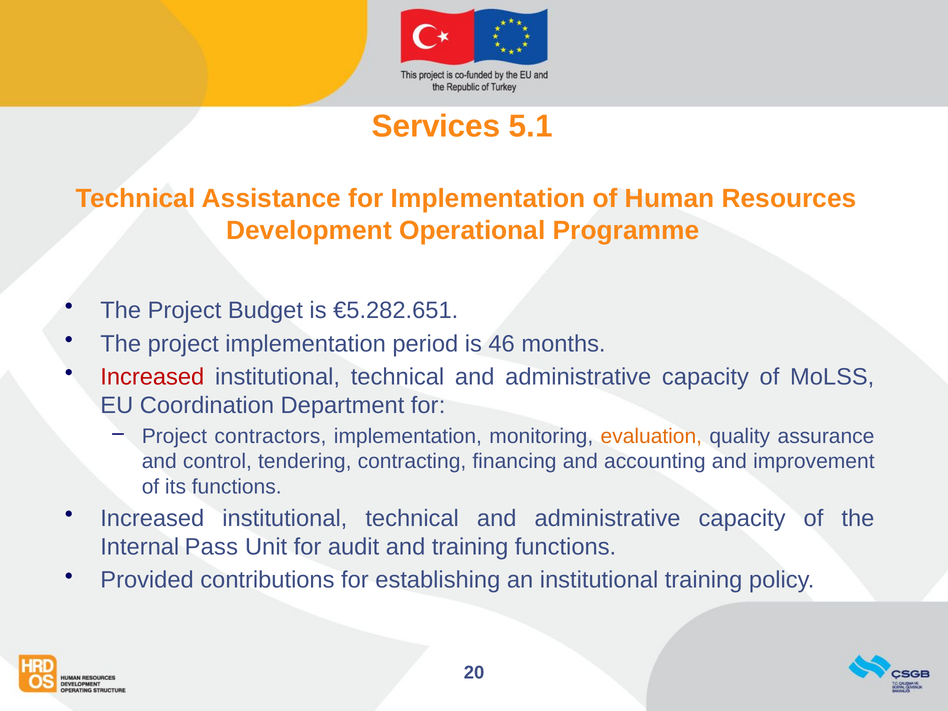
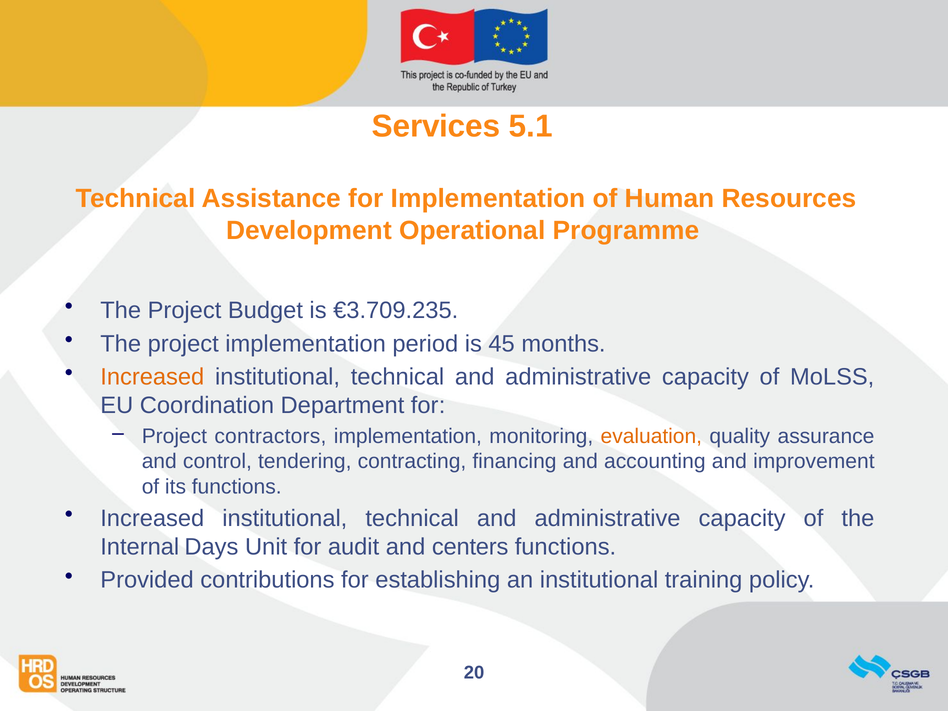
€5.282.651: €5.282.651 -> €3.709.235
46: 46 -> 45
Increased at (152, 377) colour: red -> orange
Pass: Pass -> Days
and training: training -> centers
